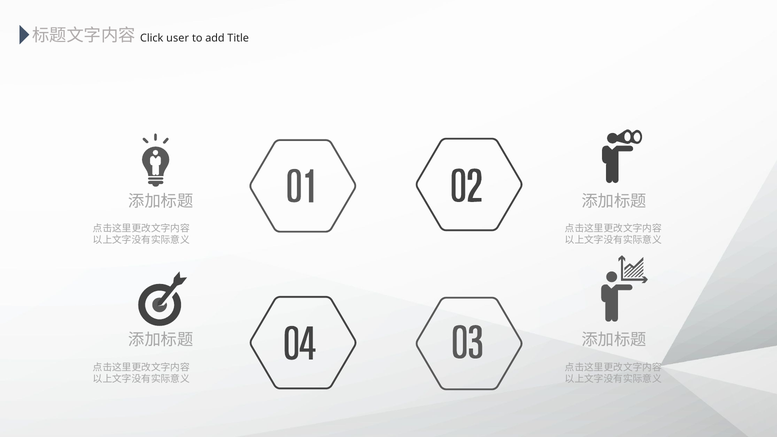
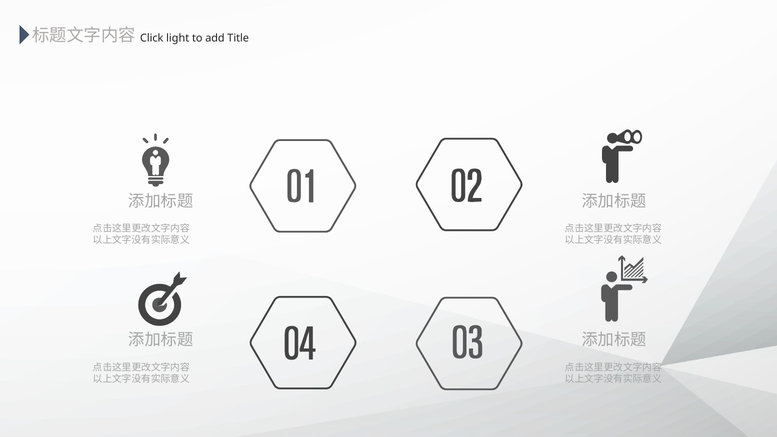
user: user -> light
